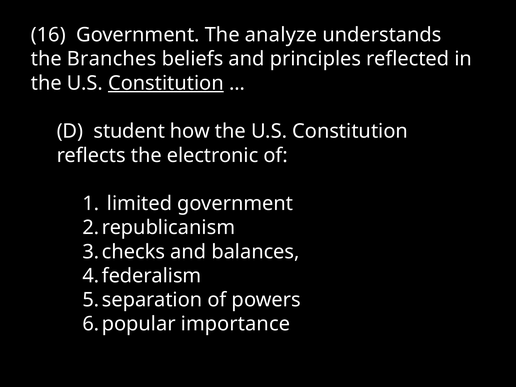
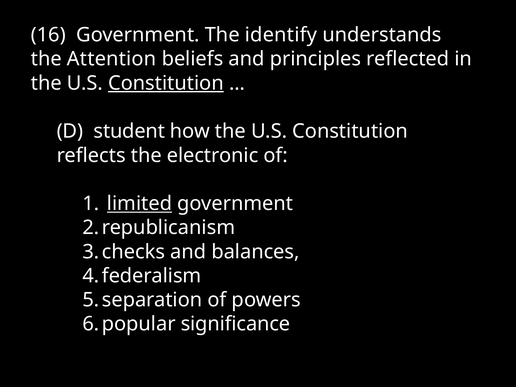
analyze: analyze -> identify
Branches: Branches -> Attention
limited underline: none -> present
importance: importance -> significance
